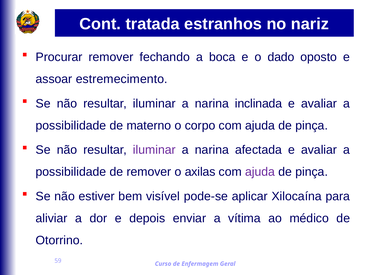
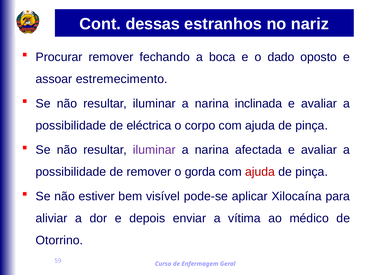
tratada: tratada -> dessas
materno: materno -> eléctrica
axilas: axilas -> gorda
ajuda at (260, 172) colour: purple -> red
